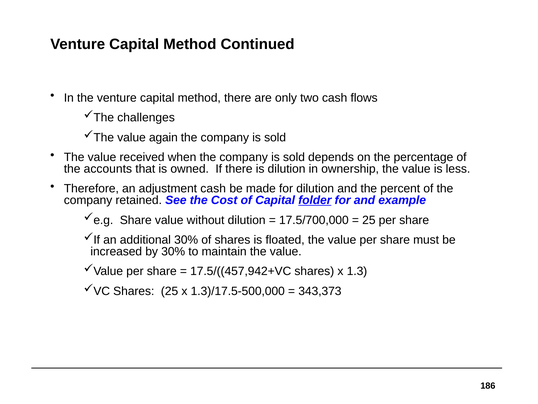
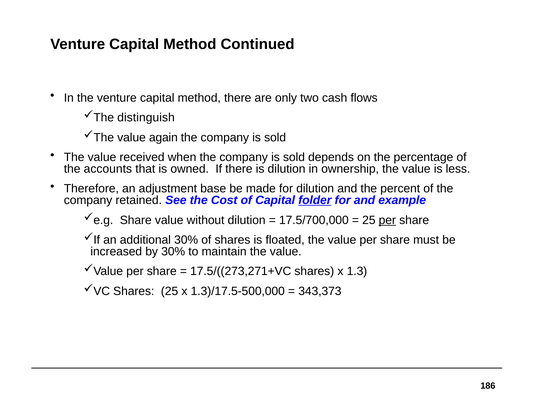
challenges: challenges -> distinguish
adjustment cash: cash -> base
per at (387, 220) underline: none -> present
17.5/((457,942+VC: 17.5/((457,942+VC -> 17.5/((273,271+VC
